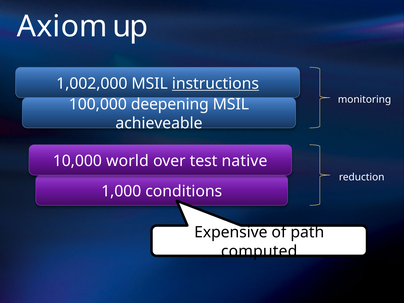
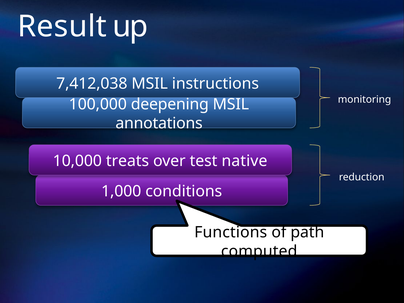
Axiom: Axiom -> Result
1,002,000: 1,002,000 -> 7,412,038
instructions underline: present -> none
achieveable: achieveable -> annotations
world: world -> treats
Expensive: Expensive -> Functions
